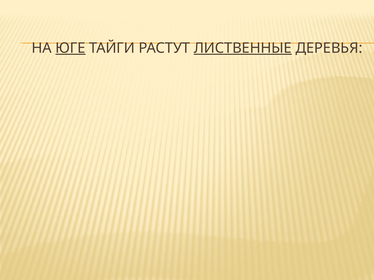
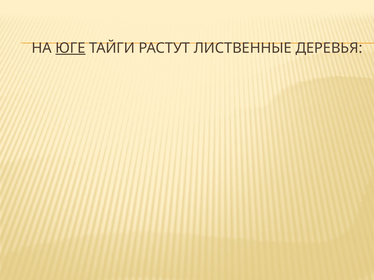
ЛИСТВЕННЫЕ underline: present -> none
